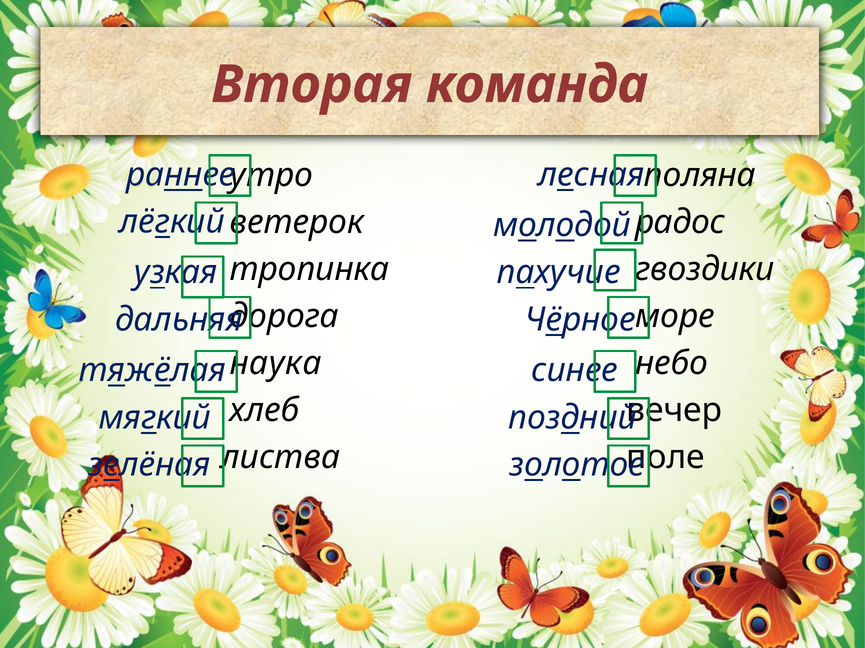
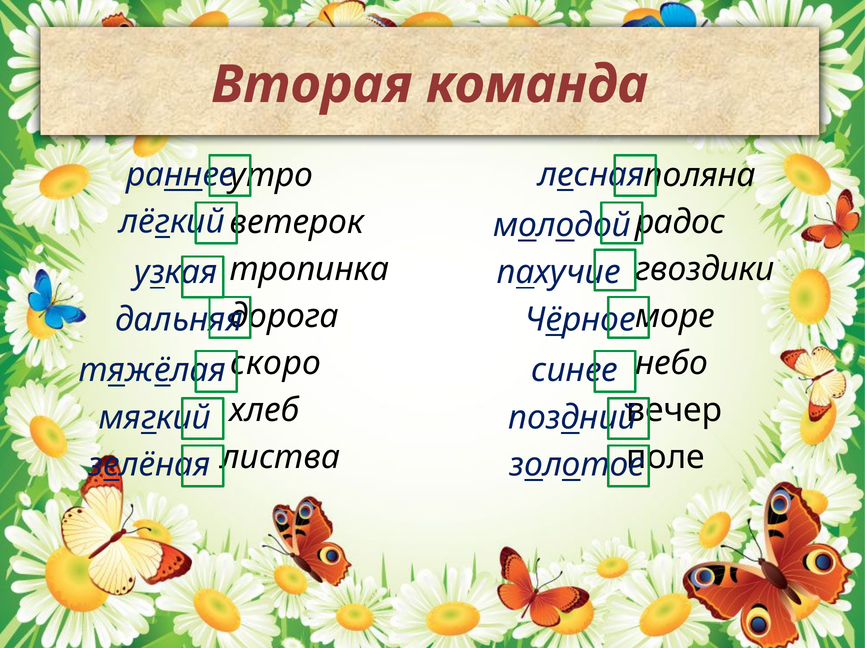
наука: наука -> скоро
